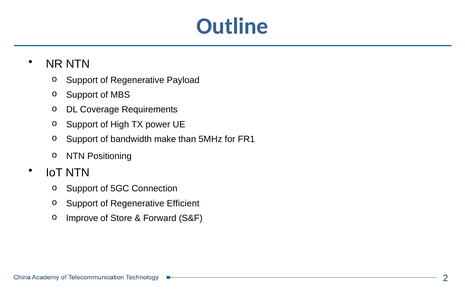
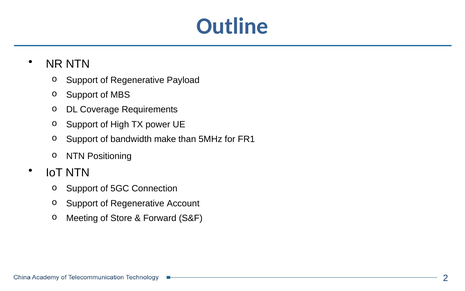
Efficient: Efficient -> Account
Improve: Improve -> Meeting
